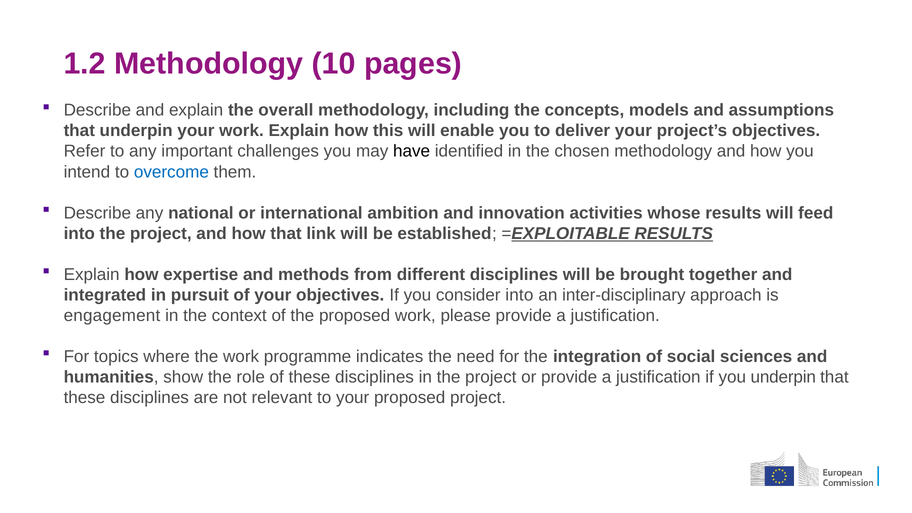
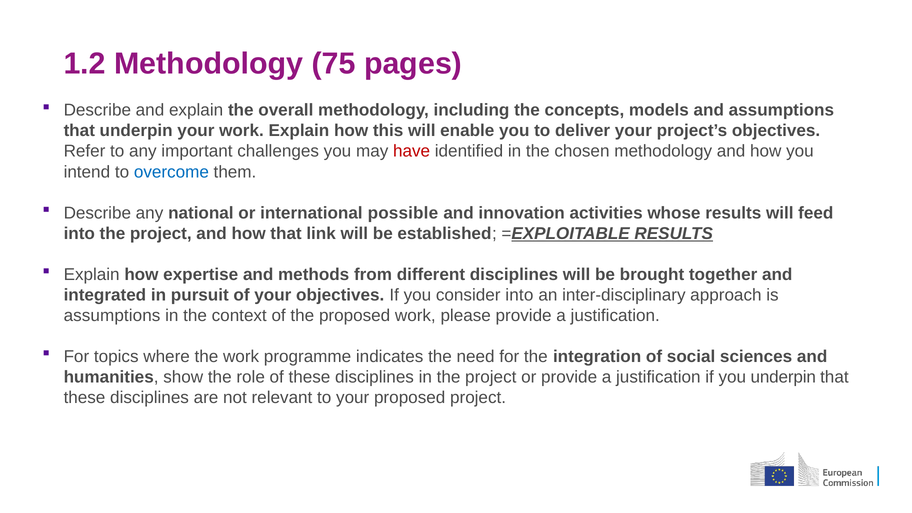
10: 10 -> 75
have colour: black -> red
ambition: ambition -> possible
engagement at (112, 316): engagement -> assumptions
